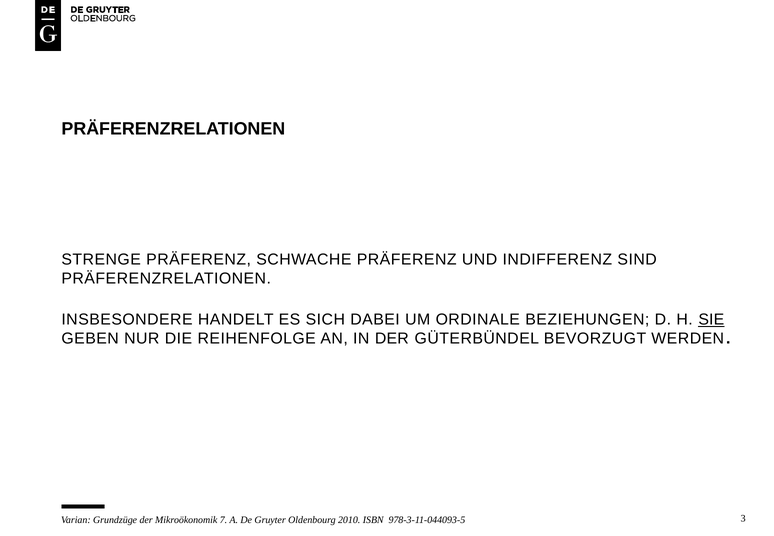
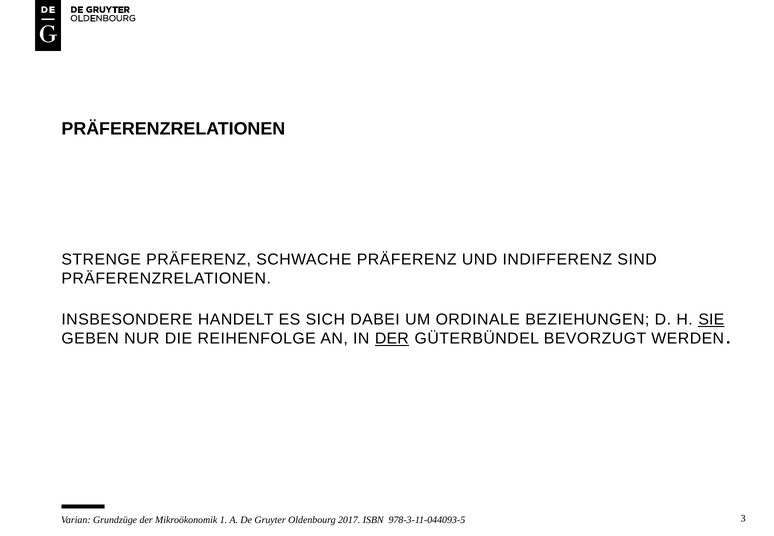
DER at (392, 338) underline: none -> present
7: 7 -> 1
2010: 2010 -> 2017
